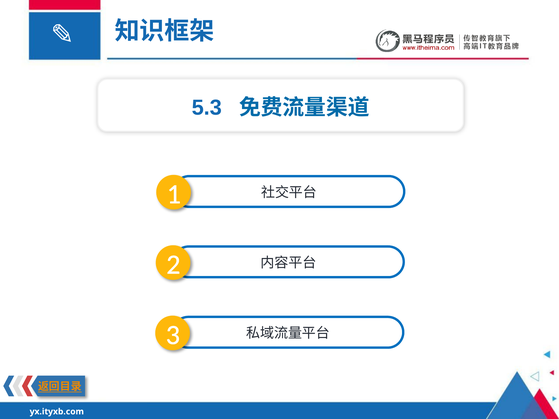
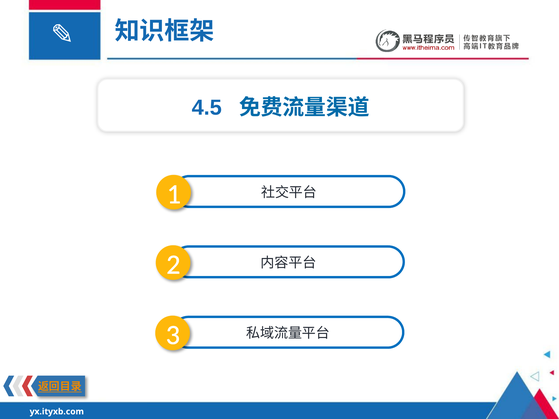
5.3: 5.3 -> 4.5
